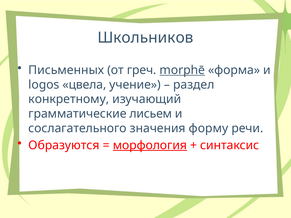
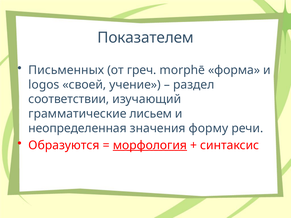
Школьников: Школьников -> Показателем
morphē underline: present -> none
цвела: цвела -> своей
конкретному: конкретному -> соответствии
сослагательного: сослагательного -> неопределенная
